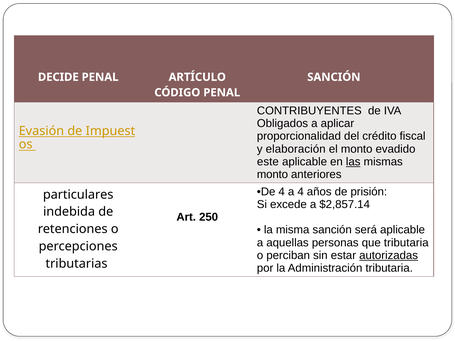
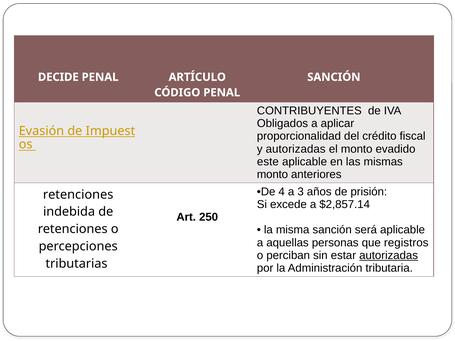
y elaboración: elaboración -> autorizadas
las underline: present -> none
a 4: 4 -> 3
particulares at (78, 195): particulares -> retenciones
que tributaria: tributaria -> registros
